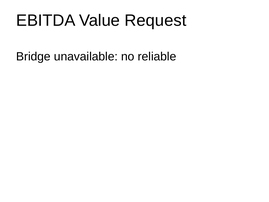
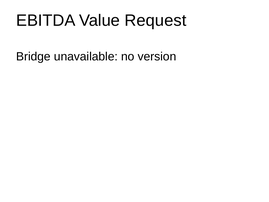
reliable: reliable -> version
